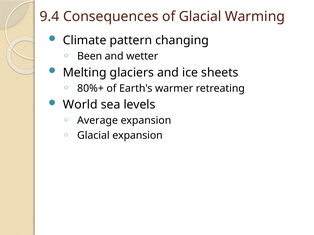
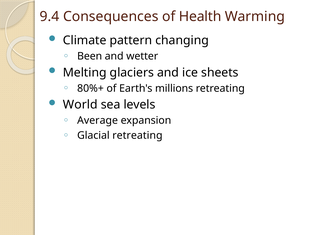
of Glacial: Glacial -> Health
warmer: warmer -> millions
Glacial expansion: expansion -> retreating
